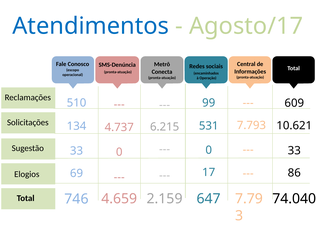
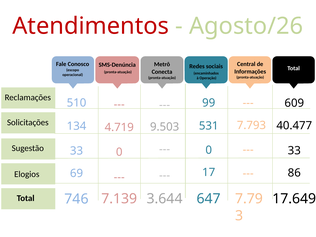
Atendimentos colour: blue -> red
Agosto/17: Agosto/17 -> Agosto/26
10.621: 10.621 -> 40.477
6.215: 6.215 -> 9.503
4.737: 4.737 -> 4.719
4.659: 4.659 -> 7.139
2.159: 2.159 -> 3.644
74.040: 74.040 -> 17.649
